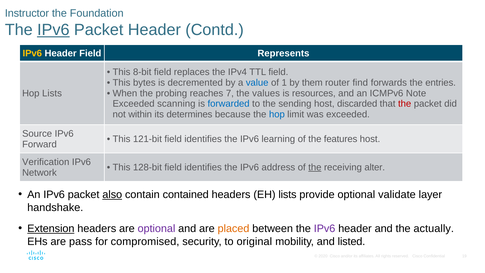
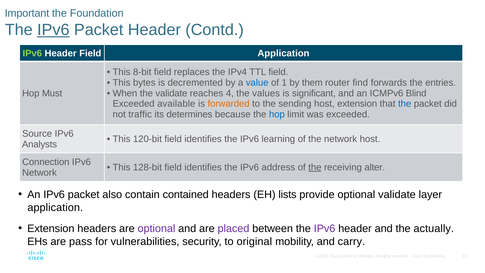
Instructor: Instructor -> Important
IPv6 at (32, 53) colour: yellow -> light green
Field Represents: Represents -> Application
Hop Lists: Lists -> Must
the probing: probing -> validate
7: 7 -> 4
resources: resources -> significant
Note: Note -> Blind
scanning: scanning -> available
forwarded colour: blue -> orange
host discarded: discarded -> extension
the at (405, 104) colour: red -> blue
within: within -> traffic
121-bit: 121-bit -> 120-bit
the features: features -> network
Forward: Forward -> Analysts
Verification: Verification -> Connection
also underline: present -> none
handshake at (55, 207): handshake -> application
Extension at (51, 228) underline: present -> none
placed colour: orange -> purple
compromised: compromised -> vulnerabilities
listed: listed -> carry
